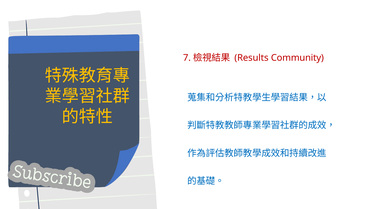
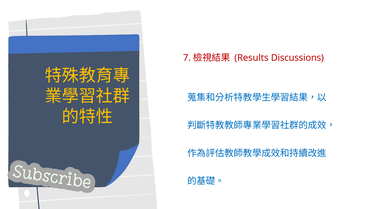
Community: Community -> Discussions
